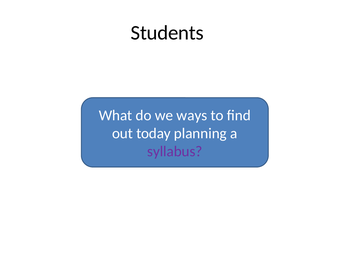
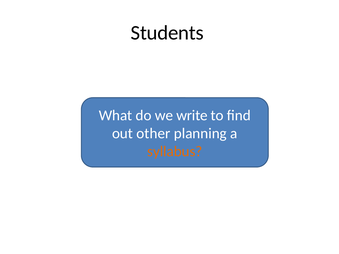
ways: ways -> write
today: today -> other
syllabus colour: purple -> orange
